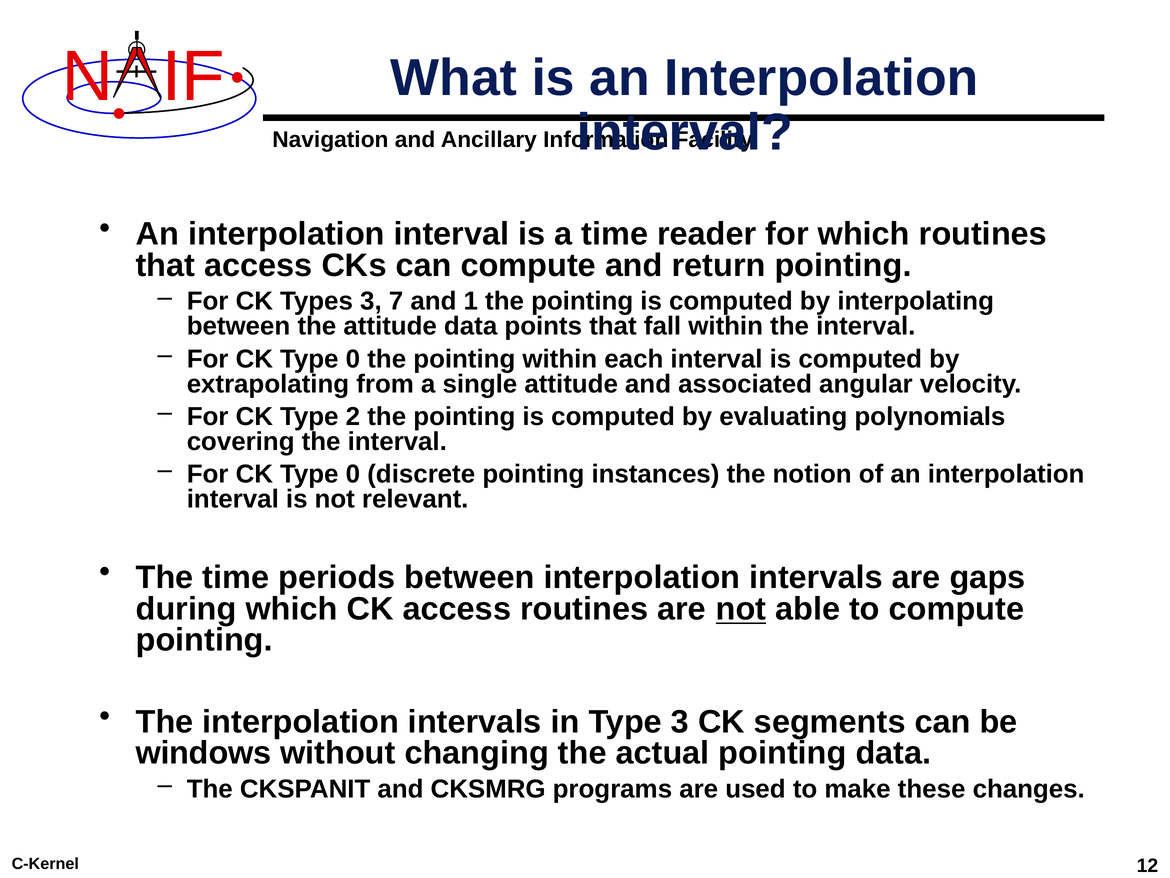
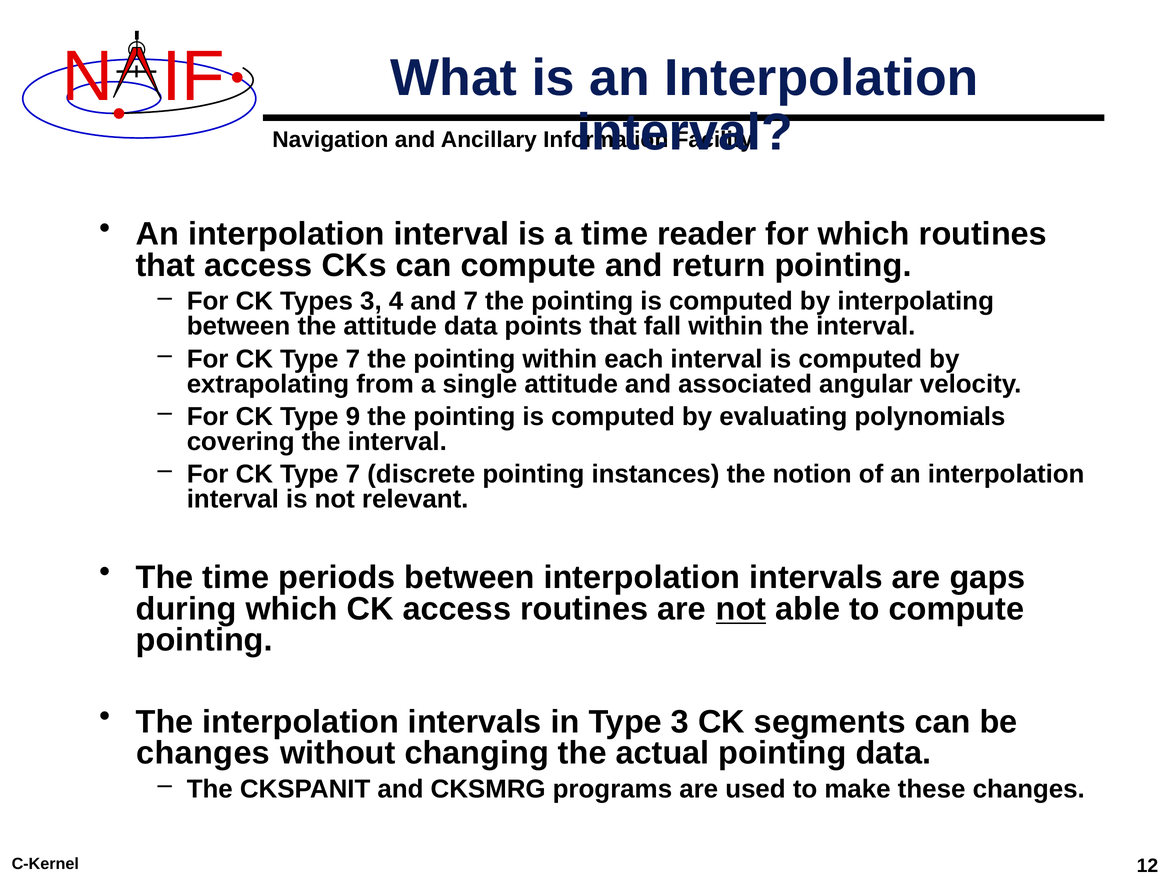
7: 7 -> 4
and 1: 1 -> 7
0 at (353, 359): 0 -> 7
2: 2 -> 9
0 at (353, 474): 0 -> 7
windows at (203, 753): windows -> changes
